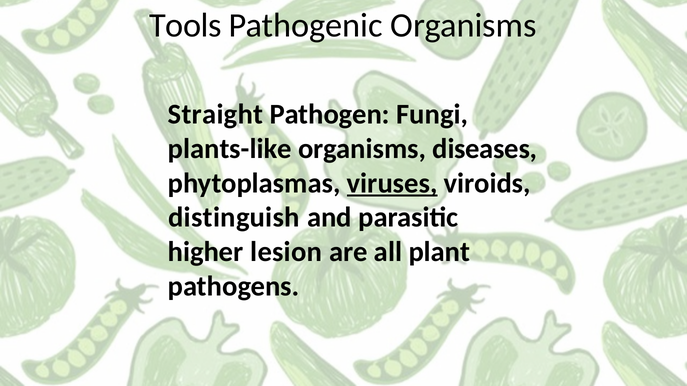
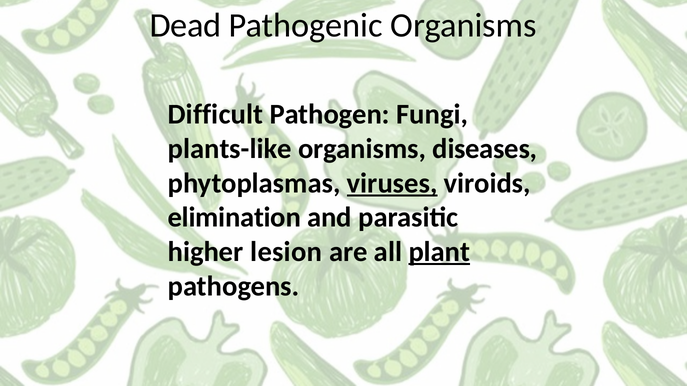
Tools: Tools -> Dead
Straight: Straight -> Difficult
distinguish: distinguish -> elimination
plant underline: none -> present
